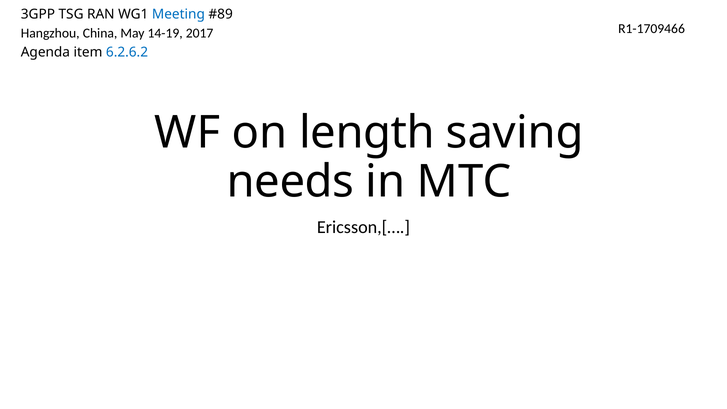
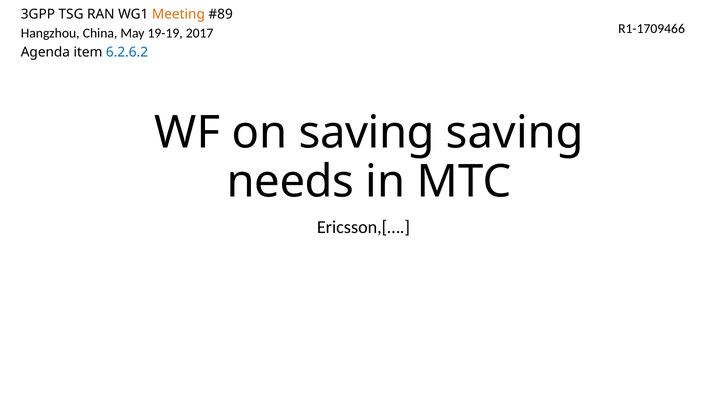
Meeting colour: blue -> orange
14-19: 14-19 -> 19-19
on length: length -> saving
